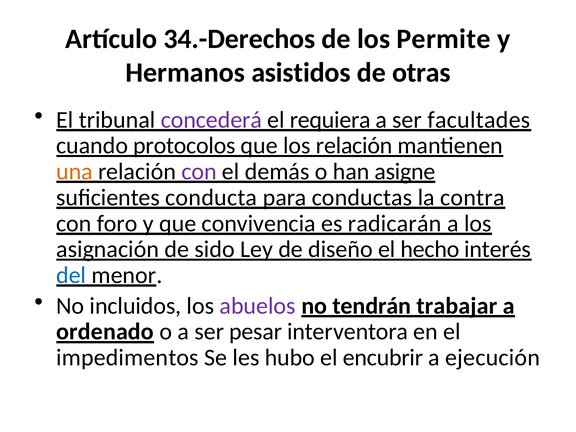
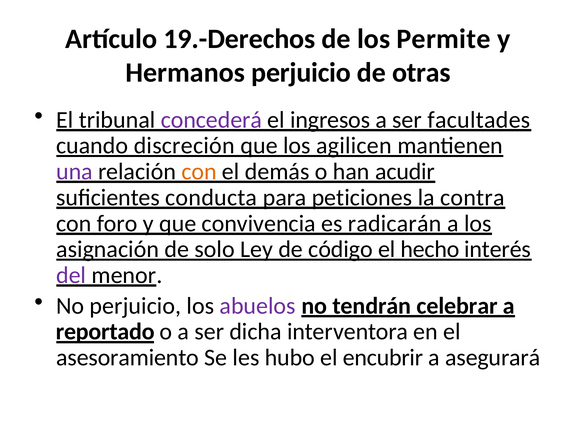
34.-Derechos: 34.-Derechos -> 19.-Derechos
Hermanos asistidos: asistidos -> perjuicio
requiera: requiera -> ingresos
protocolos: protocolos -> discreción
los relación: relación -> agilicen
una colour: orange -> purple
con at (199, 172) colour: purple -> orange
asigne: asigne -> acudir
conductas: conductas -> peticiones
sido: sido -> solo
diseño: diseño -> código
del colour: blue -> purple
No incluidos: incluidos -> perjuicio
trabajar: trabajar -> celebrar
ordenado: ordenado -> reportado
pesar: pesar -> dicha
impedimentos: impedimentos -> asesoramiento
ejecución: ejecución -> asegurará
